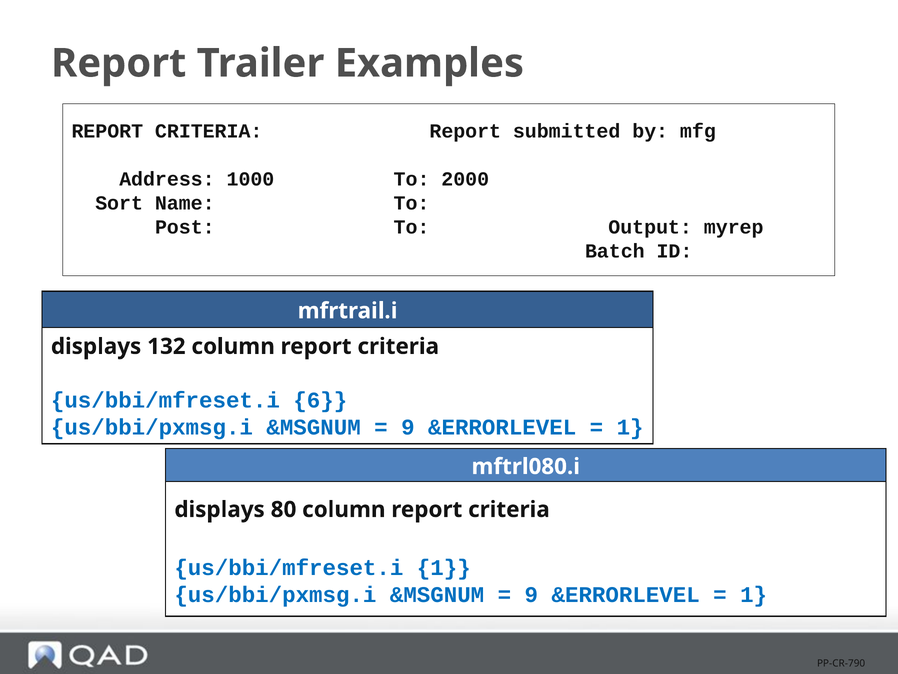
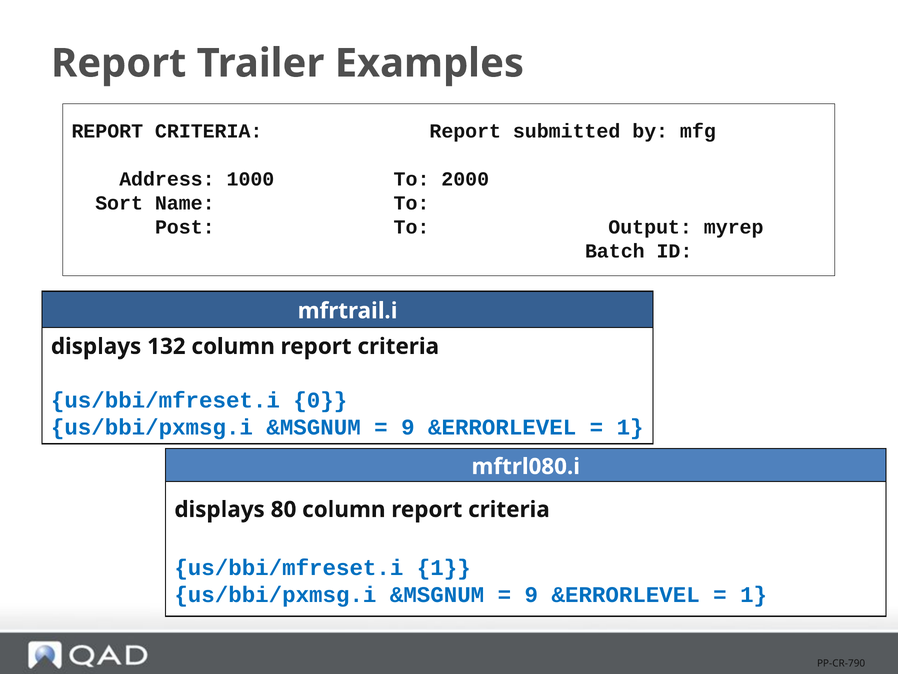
6: 6 -> 0
